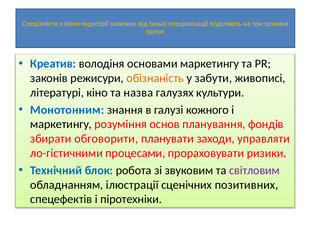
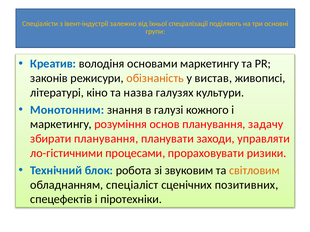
забути: забути -> вистав
фондів: фондів -> задачу
збирати обговорити: обговорити -> планування
світловим colour: purple -> orange
ілюстрації: ілюстрації -> спеціаліст
